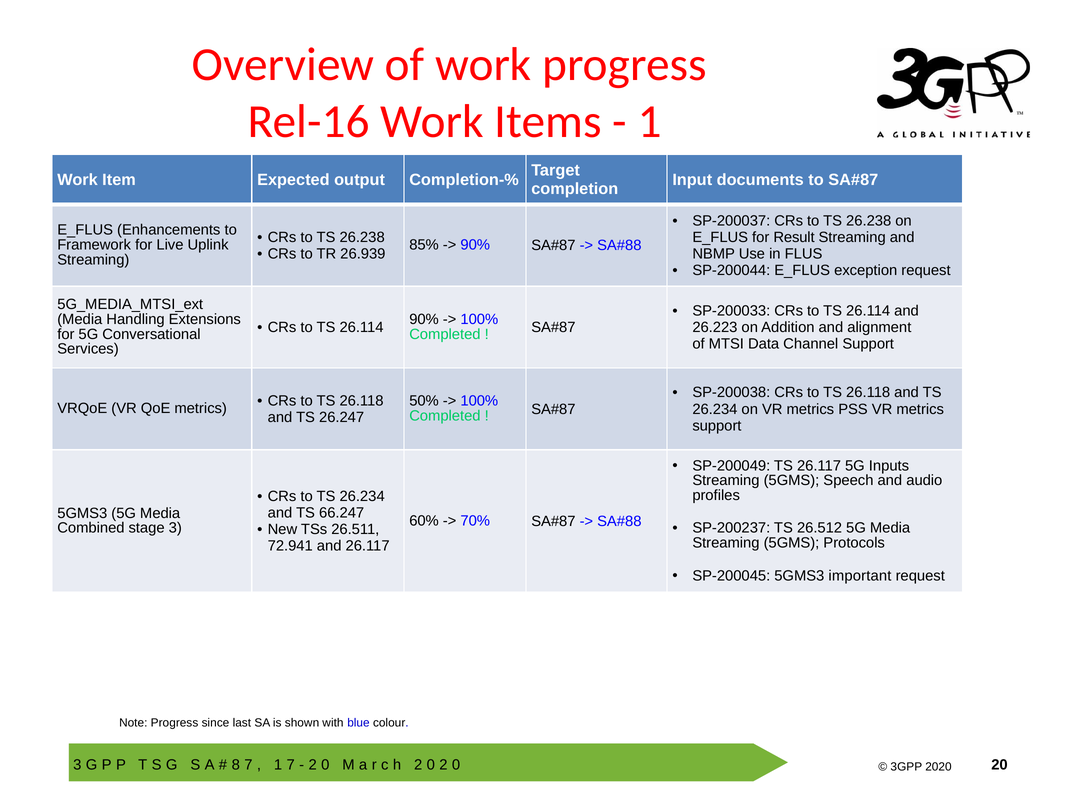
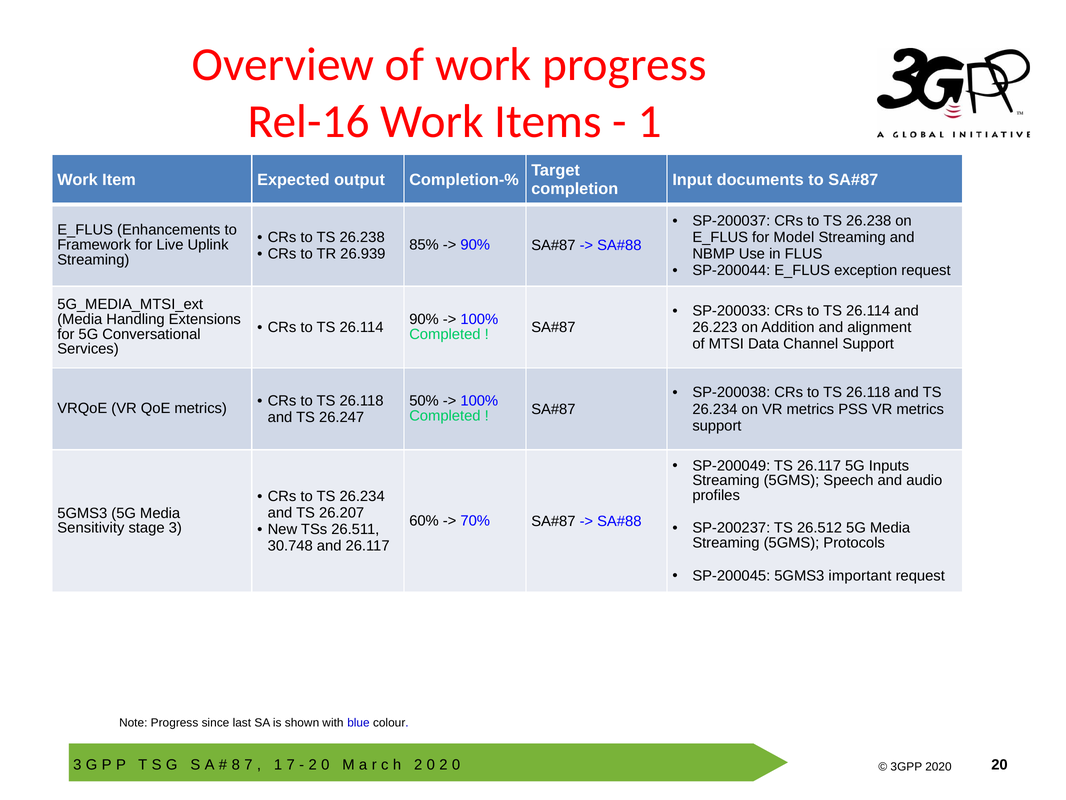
Result: Result -> Model
66.247: 66.247 -> 26.207
Combined: Combined -> Sensitivity
72.941: 72.941 -> 30.748
